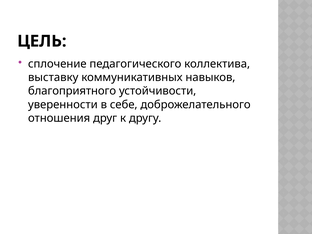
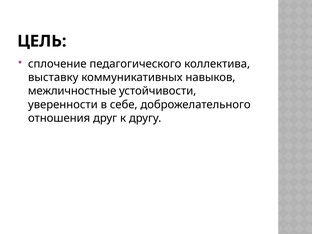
благоприятного: благоприятного -> межличностные
